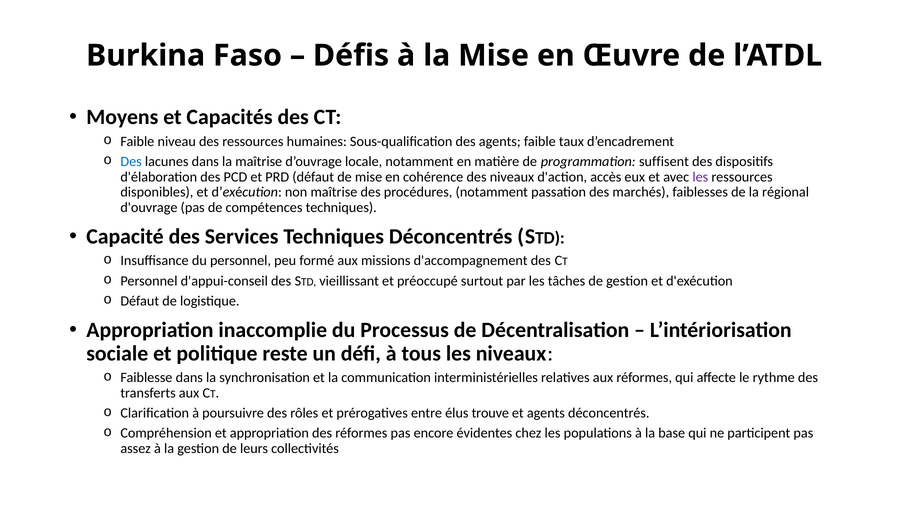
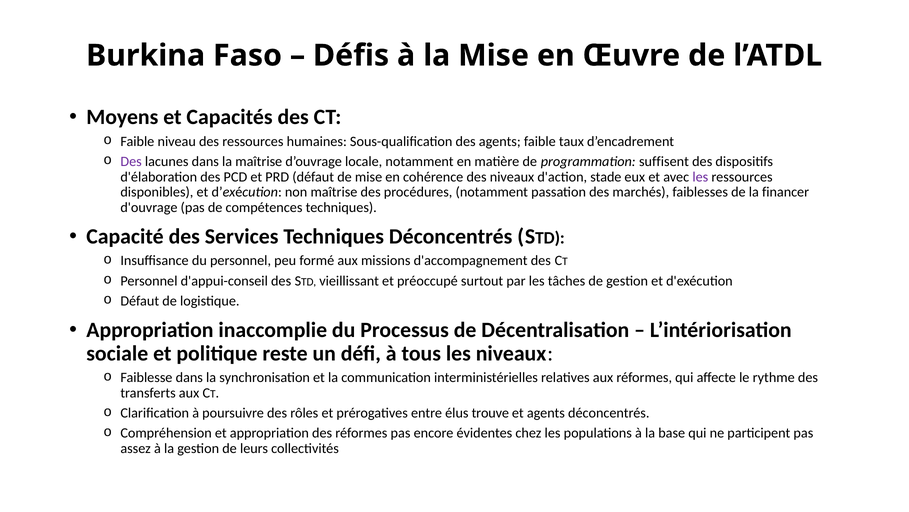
Des at (131, 161) colour: blue -> purple
accès: accès -> stade
régional: régional -> financer
